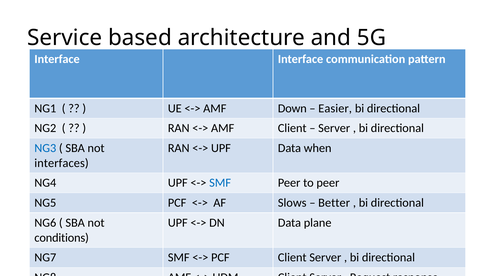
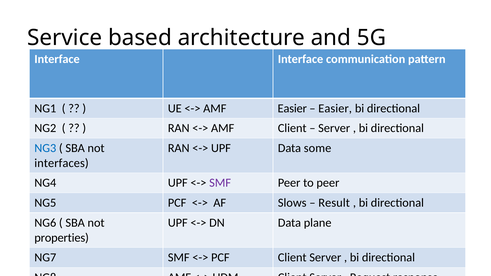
AMF Down: Down -> Easier
when: when -> some
SMF at (220, 183) colour: blue -> purple
Better: Better -> Result
conditions: conditions -> properties
